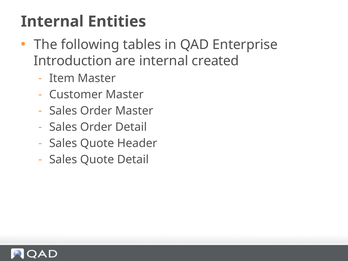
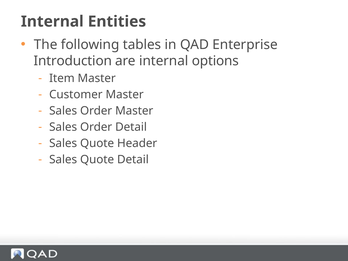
created: created -> options
